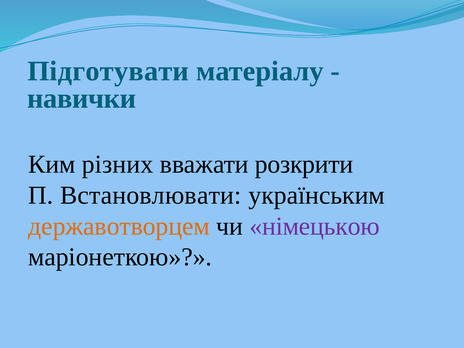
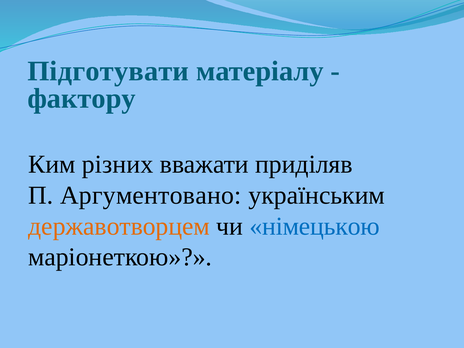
навички: навички -> фактору
розкрити: розкрити -> приділяв
Встановлювати: Встановлювати -> Аргументовано
німецькою colour: purple -> blue
